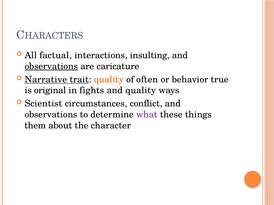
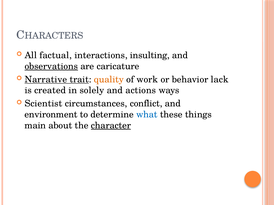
often: often -> work
true: true -> lack
original: original -> created
fights: fights -> solely
and quality: quality -> actions
observations at (51, 115): observations -> environment
what colour: purple -> blue
them: them -> main
character underline: none -> present
